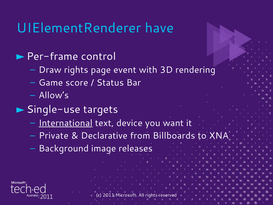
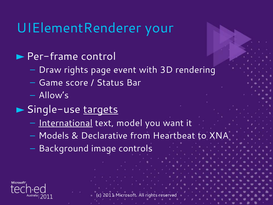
have: have -> your
targets underline: none -> present
device: device -> model
Private: Private -> Models
Billboards: Billboards -> Heartbeat
releases: releases -> controls
